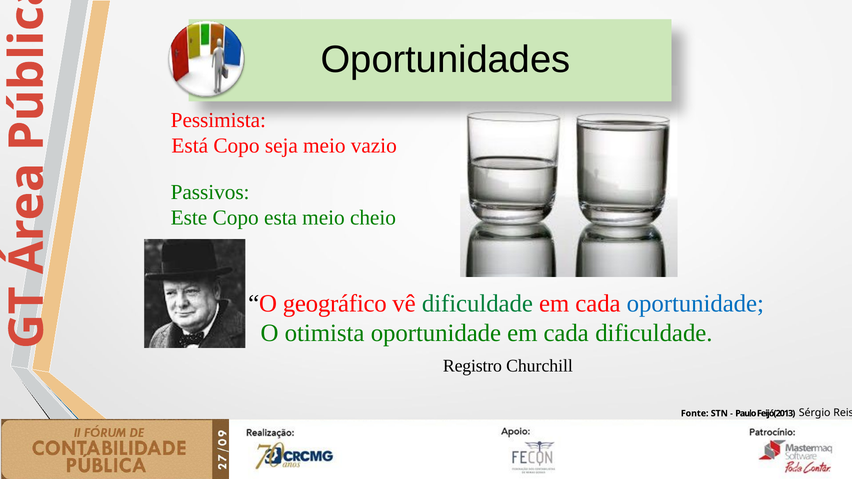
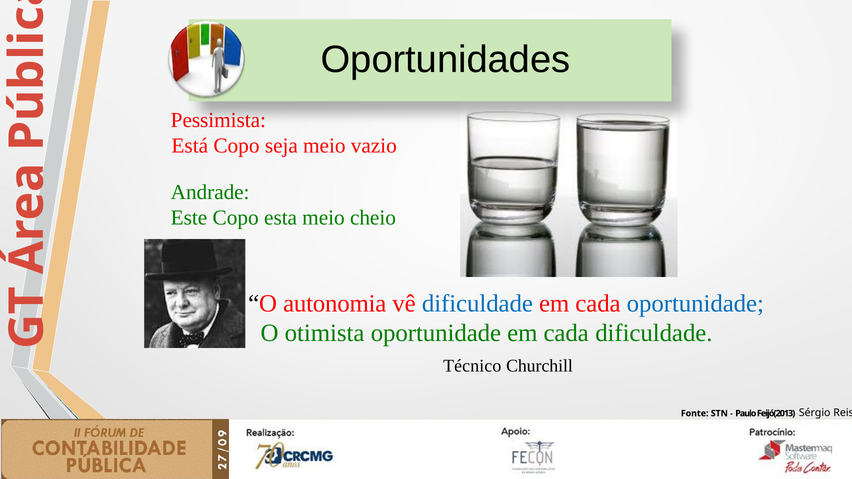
Passivos: Passivos -> Andrade
geográfico: geográfico -> autonomia
dificuldade at (477, 304) colour: green -> blue
Registro: Registro -> Técnico
